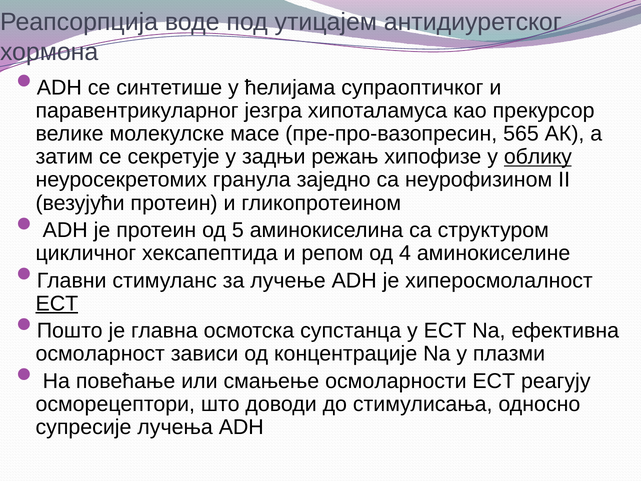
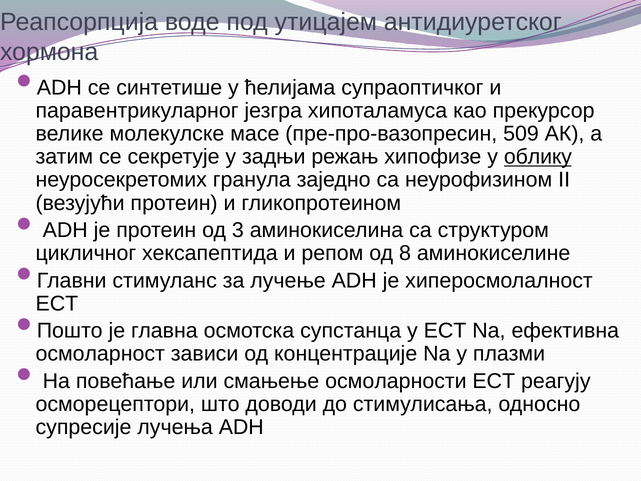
565: 565 -> 509
5: 5 -> 3
4: 4 -> 8
ЕCТ at (57, 303) underline: present -> none
